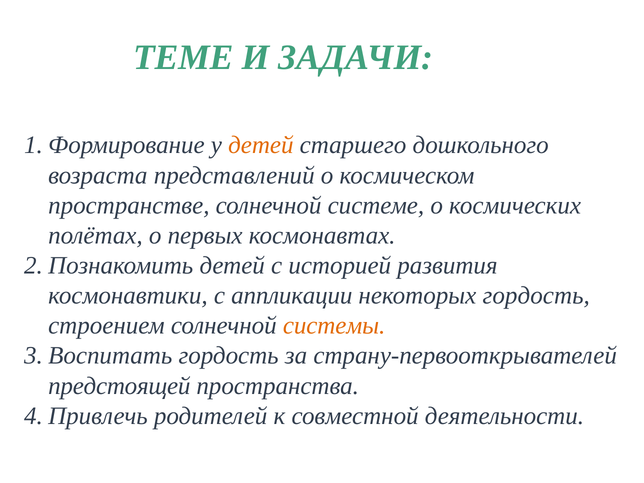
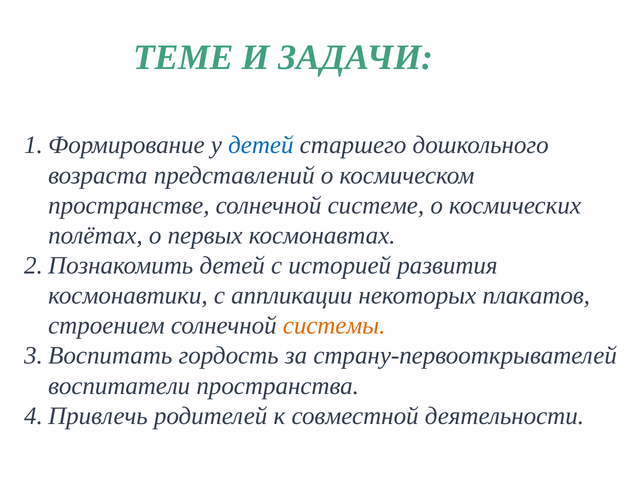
детей at (261, 145) colour: orange -> blue
некоторых гордость: гордость -> плакатов
предстоящей: предстоящей -> воспитатели
